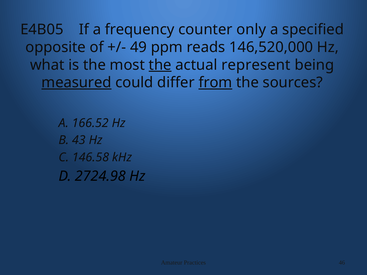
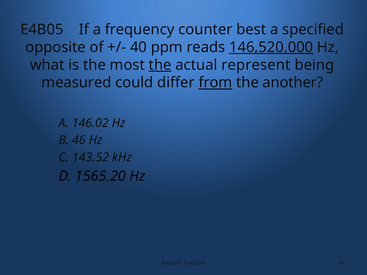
only: only -> best
49: 49 -> 40
146,520,000 underline: none -> present
measured underline: present -> none
sources: sources -> another
166.52: 166.52 -> 146.02
B 43: 43 -> 46
146.58: 146.58 -> 143.52
2724.98: 2724.98 -> 1565.20
